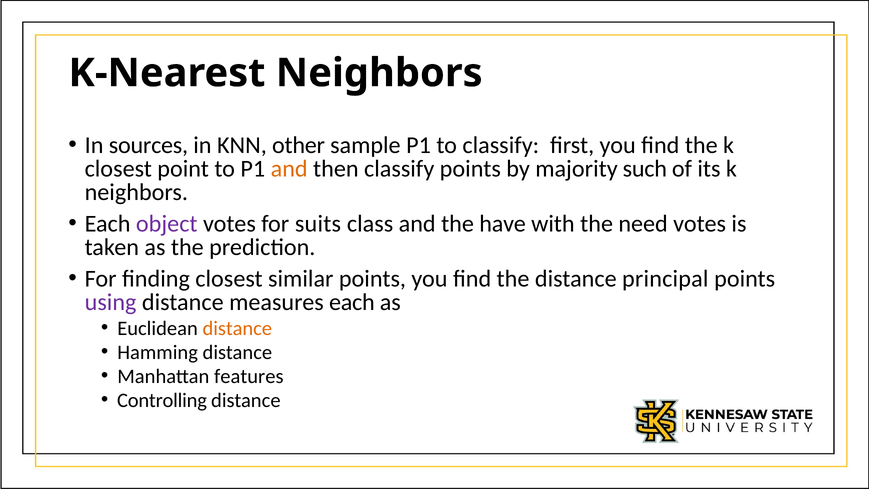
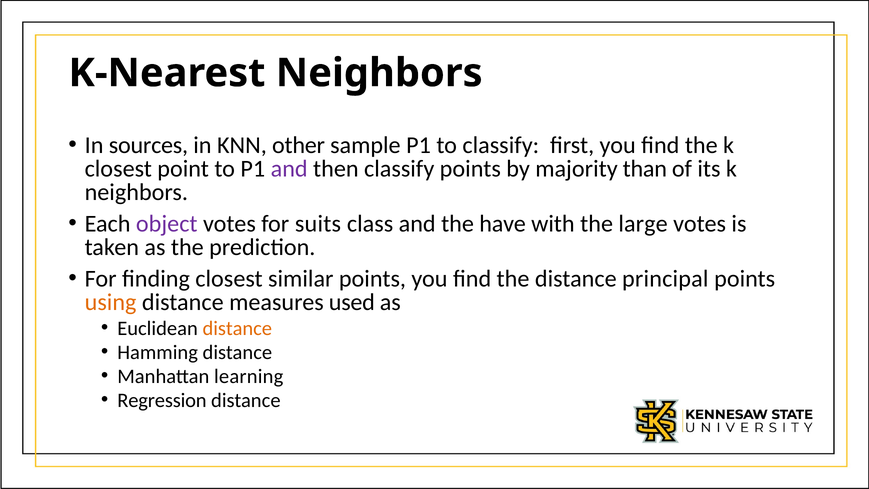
and at (289, 169) colour: orange -> purple
such: such -> than
need: need -> large
using colour: purple -> orange
measures each: each -> used
features: features -> learning
Controlling: Controlling -> Regression
